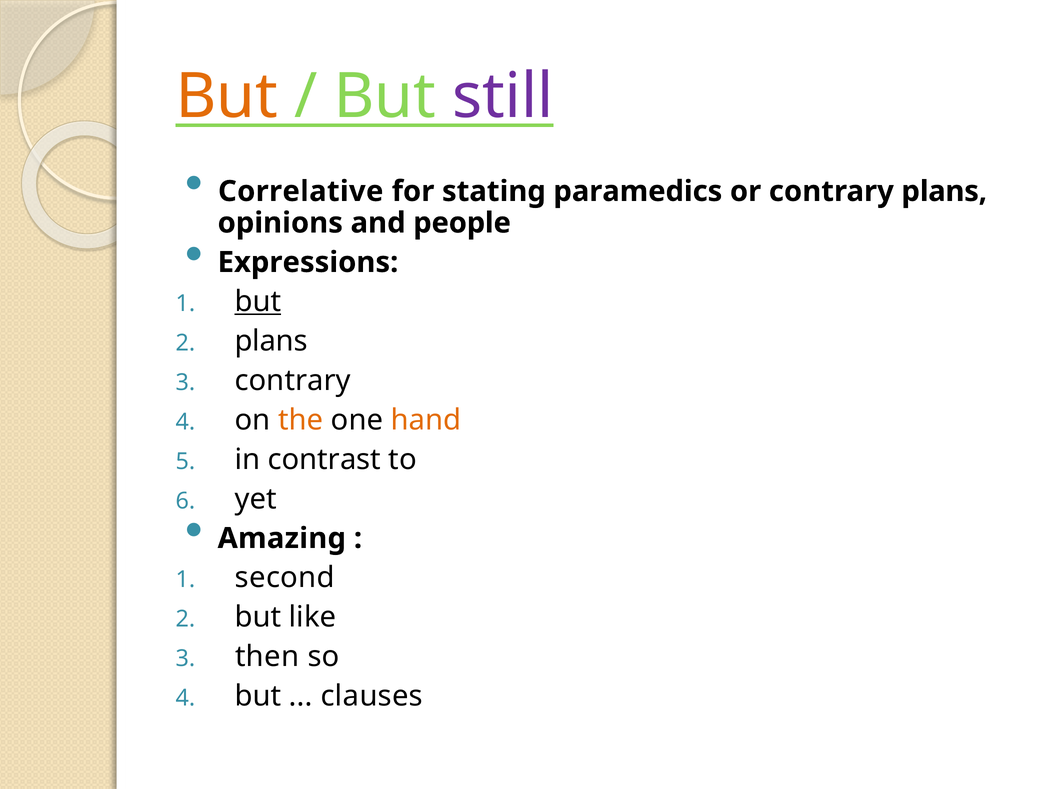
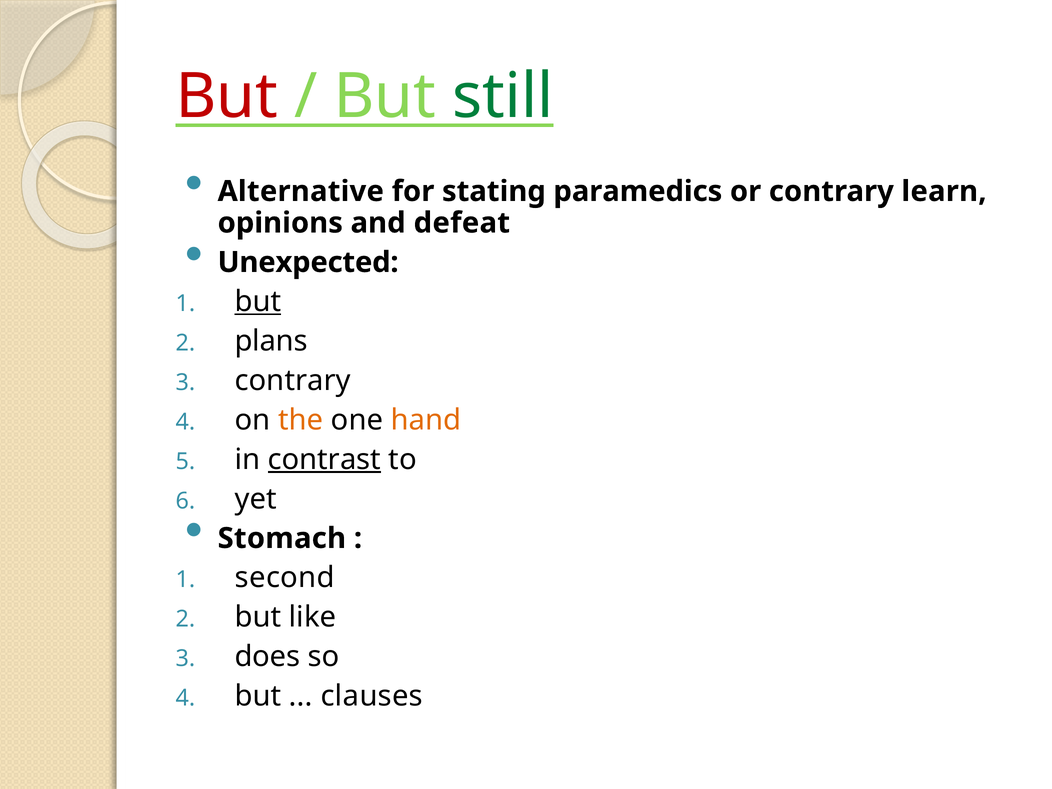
But at (227, 97) colour: orange -> red
still colour: purple -> green
Correlative: Correlative -> Alternative
contrary plans: plans -> learn
people: people -> defeat
Expressions: Expressions -> Unexpected
contrast underline: none -> present
Amazing: Amazing -> Stomach
then: then -> does
